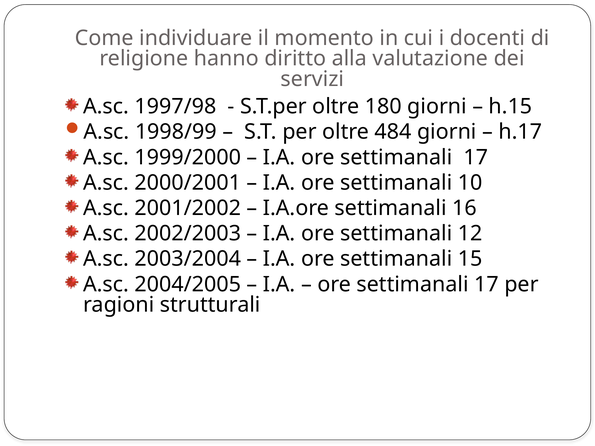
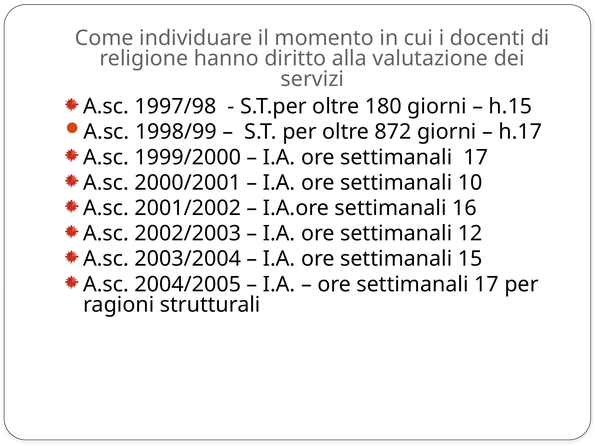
484: 484 -> 872
